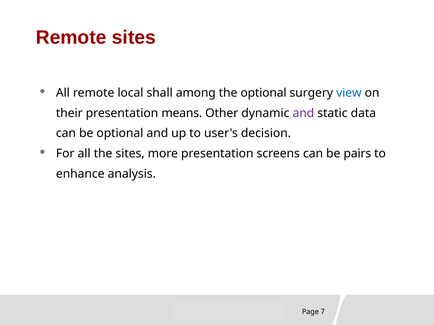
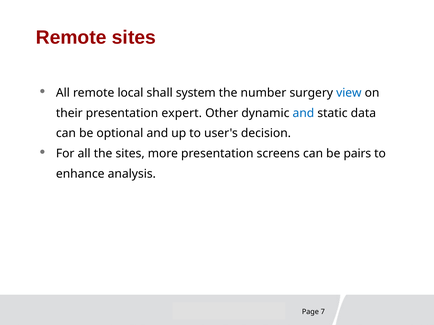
among: among -> system
the optional: optional -> number
means: means -> expert
and at (303, 113) colour: purple -> blue
